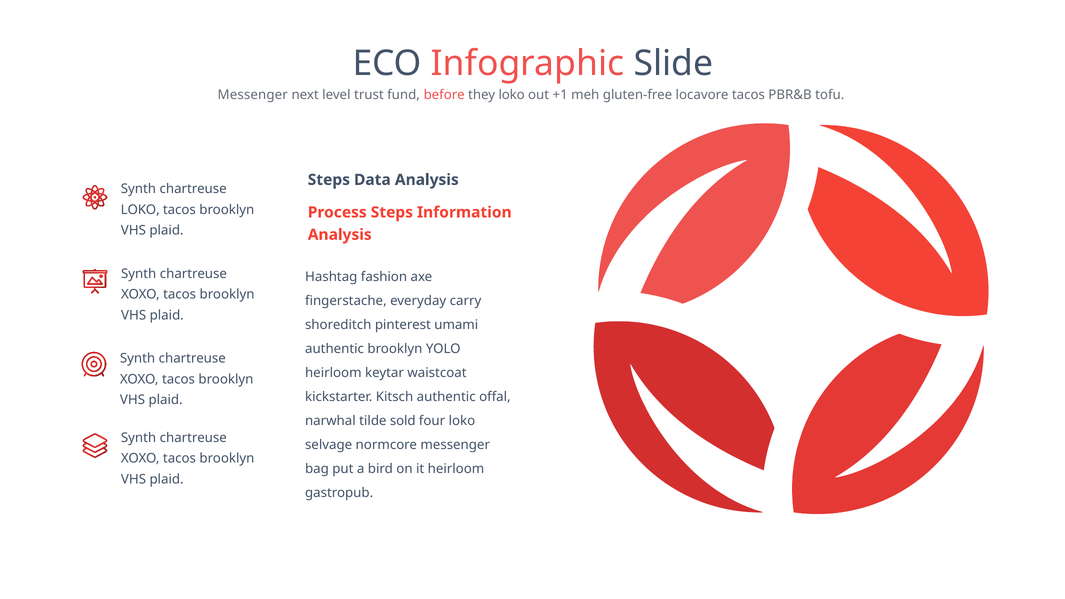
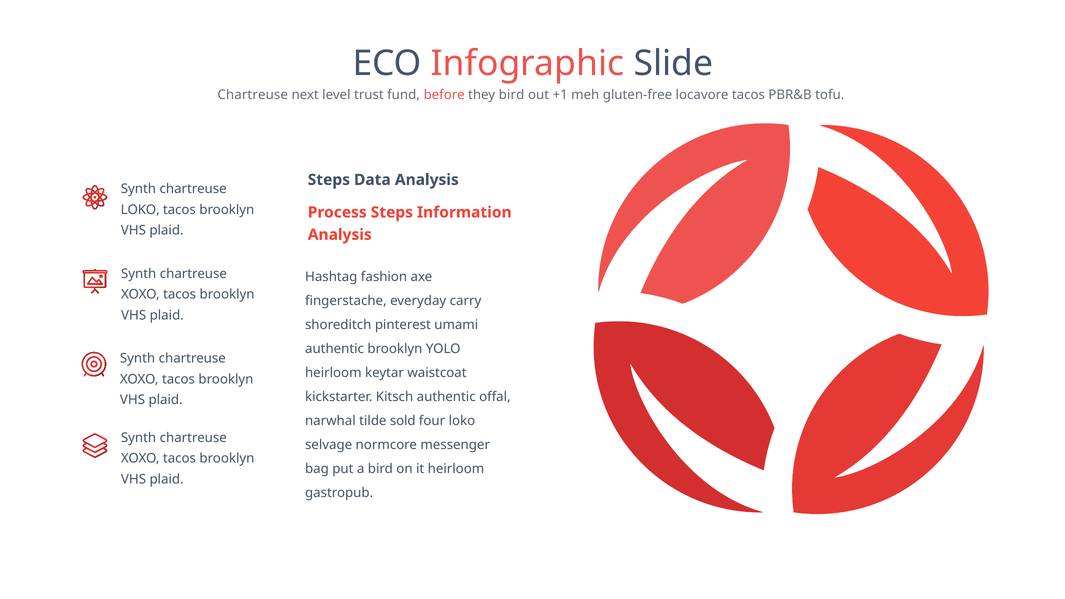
Messenger at (253, 95): Messenger -> Chartreuse
they loko: loko -> bird
